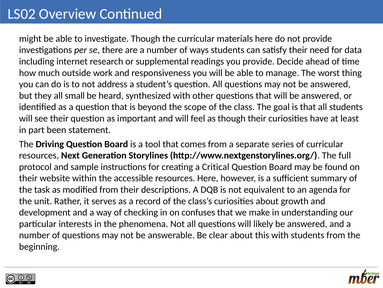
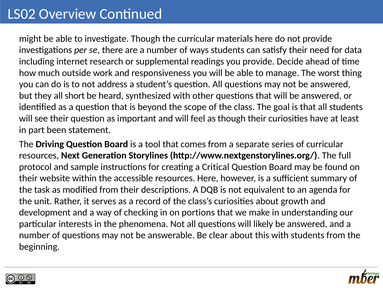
small: small -> short
confuses: confuses -> portions
